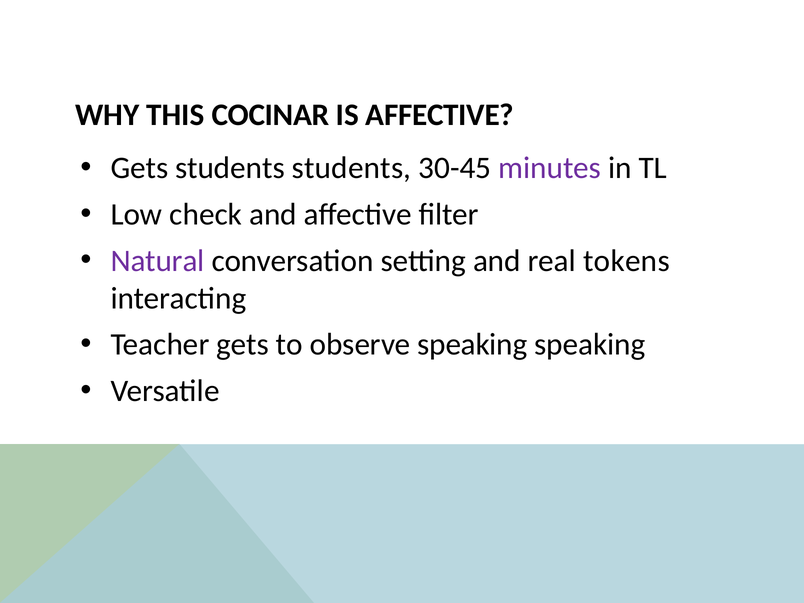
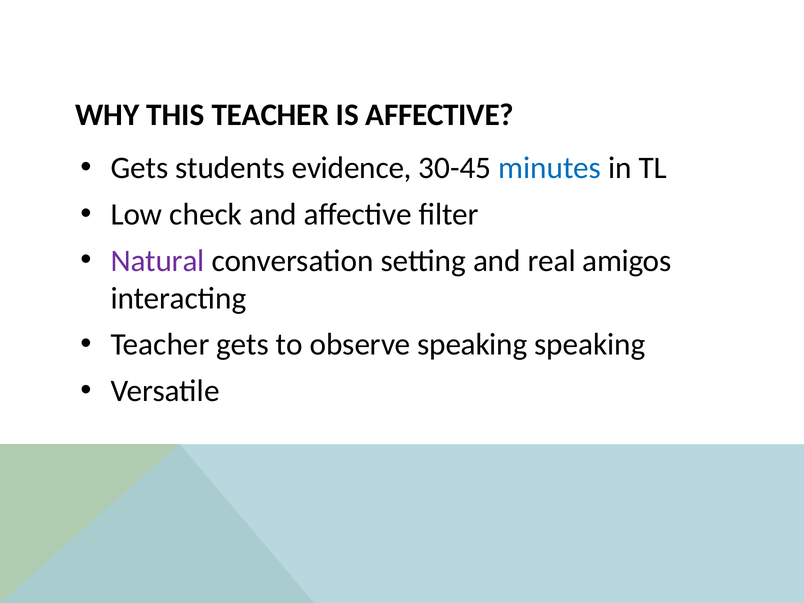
THIS COCINAR: COCINAR -> TEACHER
students students: students -> evidence
minutes colour: purple -> blue
tokens: tokens -> amigos
